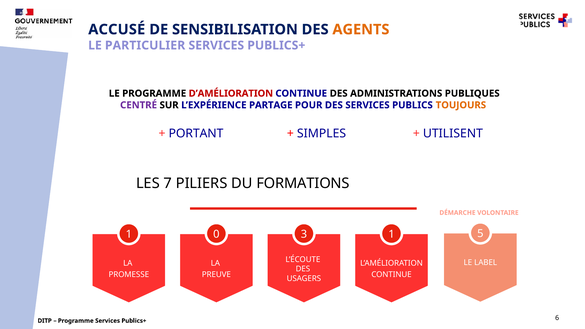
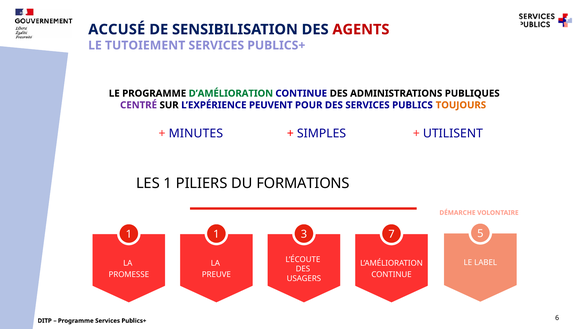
AGENTS colour: orange -> red
PARTICULIER: PARTICULIER -> TUTOIEMENT
D’AMÉLIORATION colour: red -> green
PARTAGE: PARTAGE -> PEUVENT
PORTANT: PORTANT -> MINUTES
LES 7: 7 -> 1
1 0: 0 -> 1
3 1: 1 -> 7
